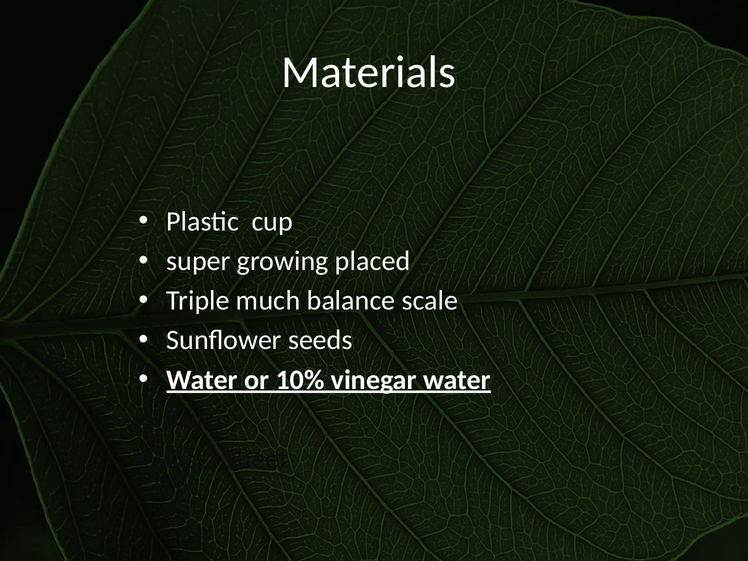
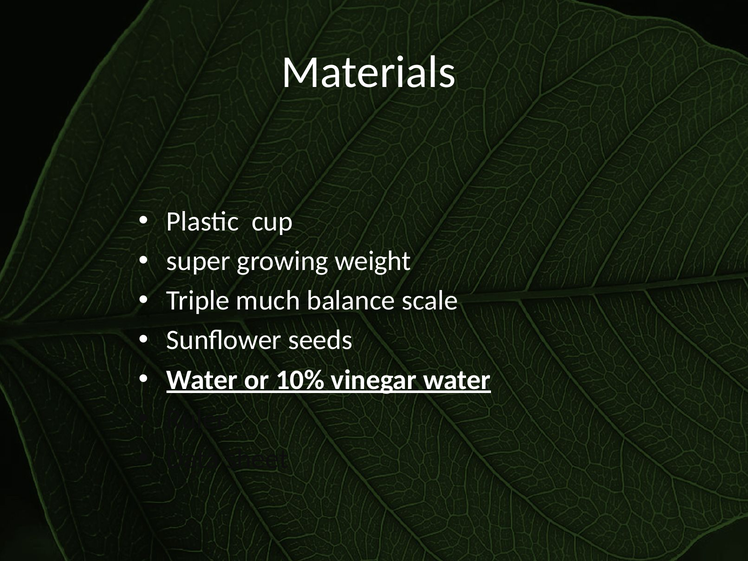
placed: placed -> weight
